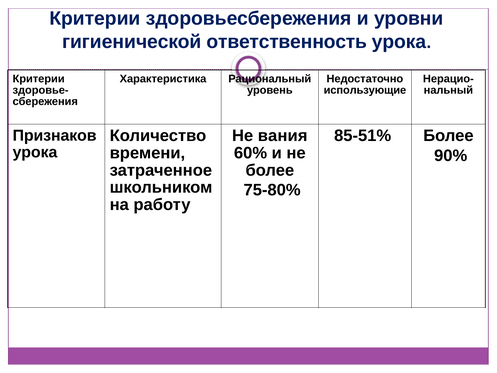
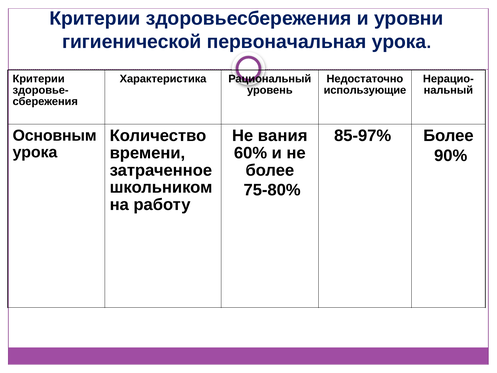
ответственность: ответственность -> первоначальная
85-51%: 85-51% -> 85-97%
Признаков: Признаков -> Основным
